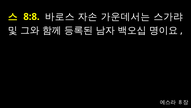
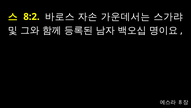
8:8: 8:8 -> 8:2
